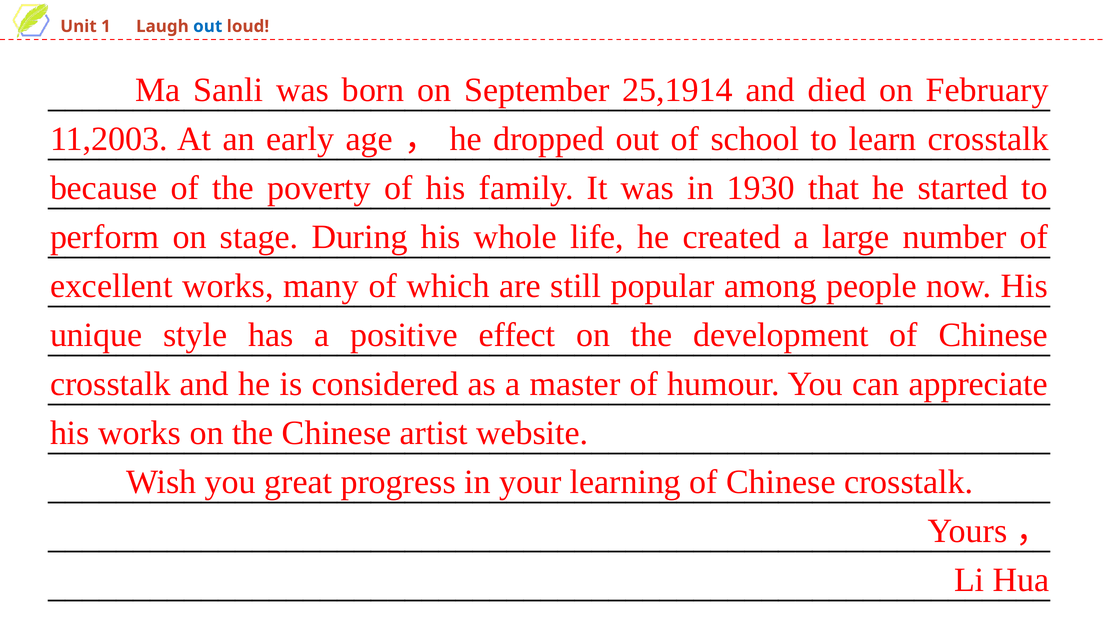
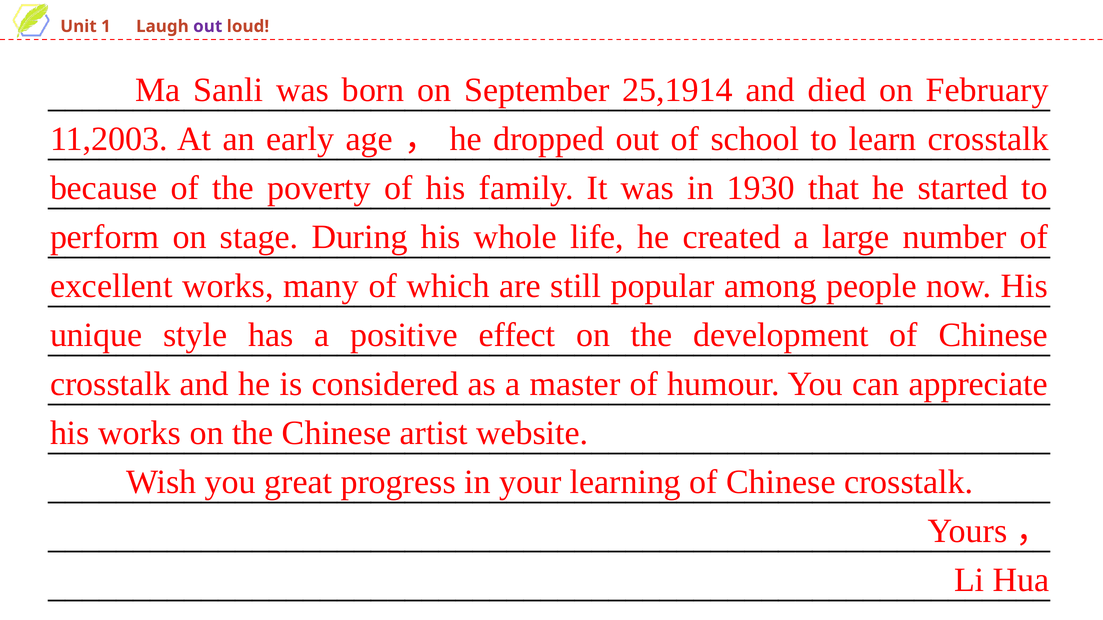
out at (208, 26) colour: blue -> purple
